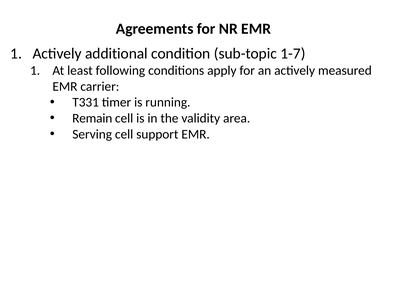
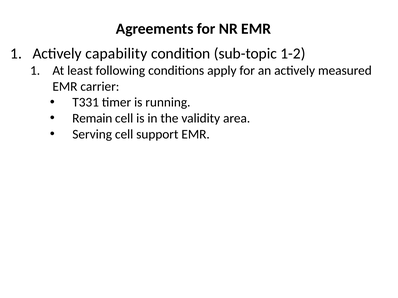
additional: additional -> capability
1-7: 1-7 -> 1-2
